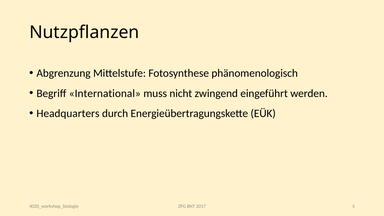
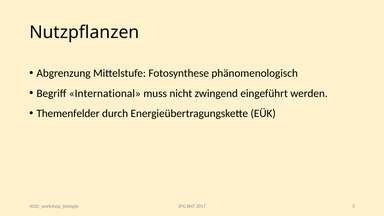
Headquarters: Headquarters -> Themenfelder
